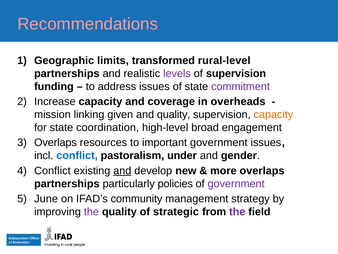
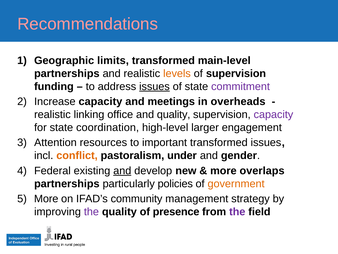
rural-level: rural-level -> main-level
levels colour: purple -> orange
issues at (154, 86) underline: none -> present
coverage: coverage -> meetings
mission at (52, 114): mission -> realistic
given: given -> office
capacity at (273, 114) colour: orange -> purple
broad: broad -> larger
Overlaps at (55, 142): Overlaps -> Attention
important government: government -> transformed
conflict at (77, 155) colour: blue -> orange
Conflict at (52, 170): Conflict -> Federal
government at (236, 183) colour: purple -> orange
June at (46, 198): June -> More
strategic: strategic -> presence
